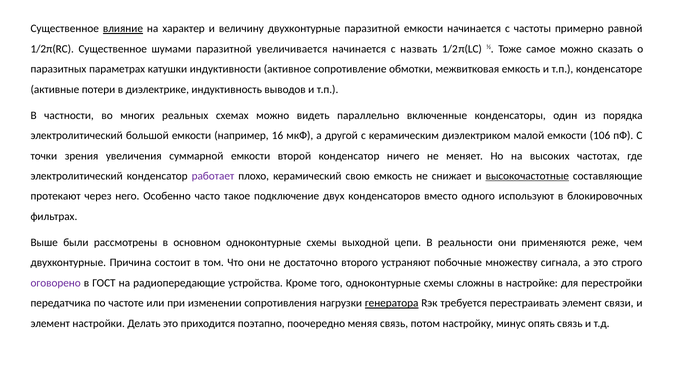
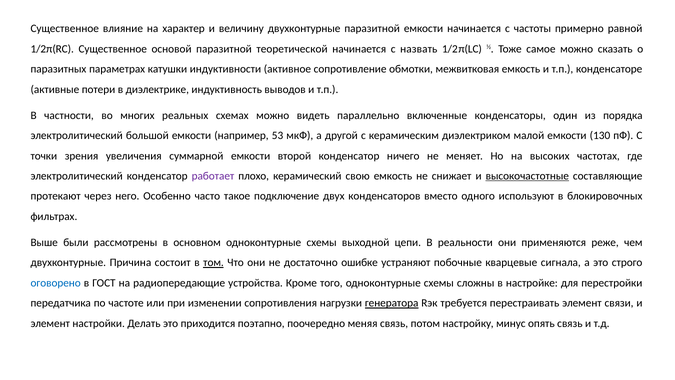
влияние underline: present -> none
шумами: шумами -> основой
увеличивается: увеличивается -> теоретической
16: 16 -> 53
106: 106 -> 130
том underline: none -> present
второго: второго -> ошибке
множеству: множеству -> кварцевые
оговорено colour: purple -> blue
